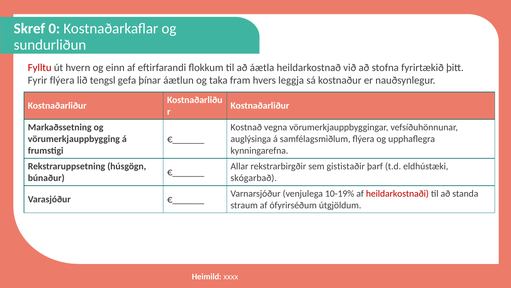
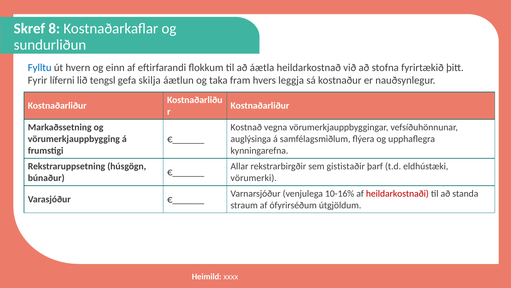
0: 0 -> 8
Fylltu colour: red -> blue
Fyrir flýera: flýera -> líferni
þínar: þínar -> skilja
skógarbað: skógarbað -> vörumerki
10-19%: 10-19% -> 10-16%
